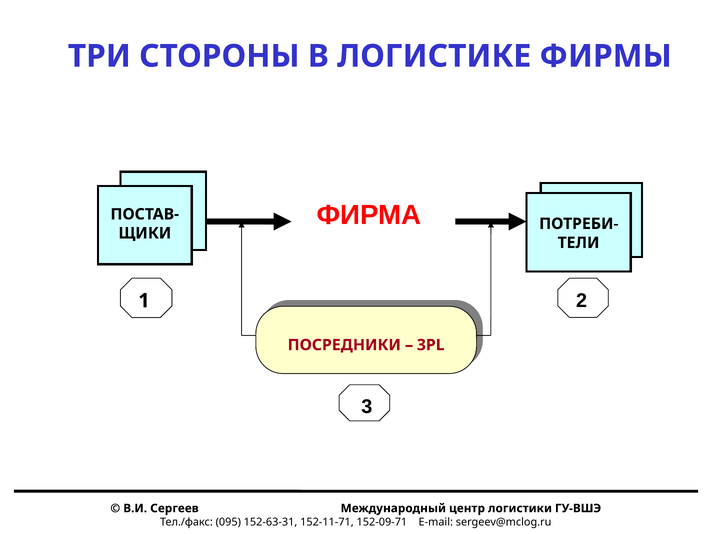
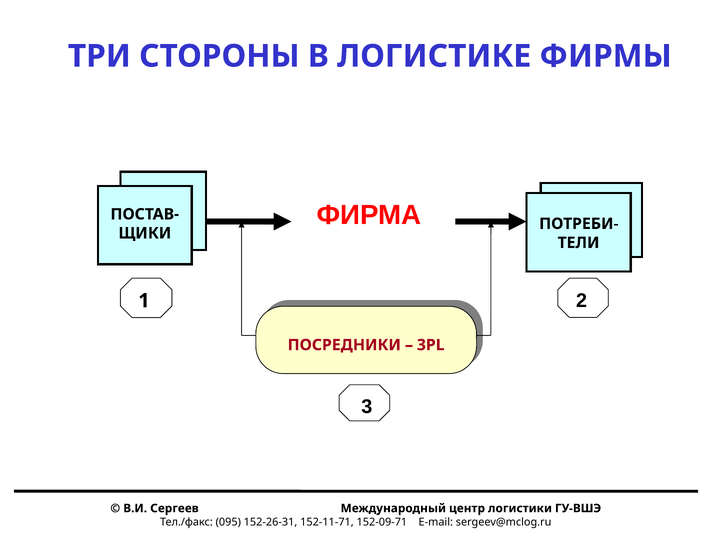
152-63-31: 152-63-31 -> 152-26-31
